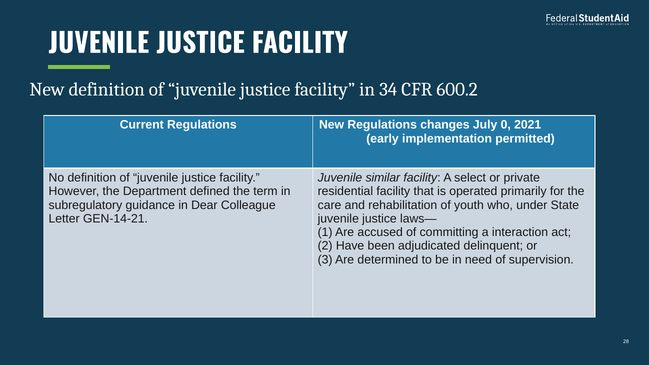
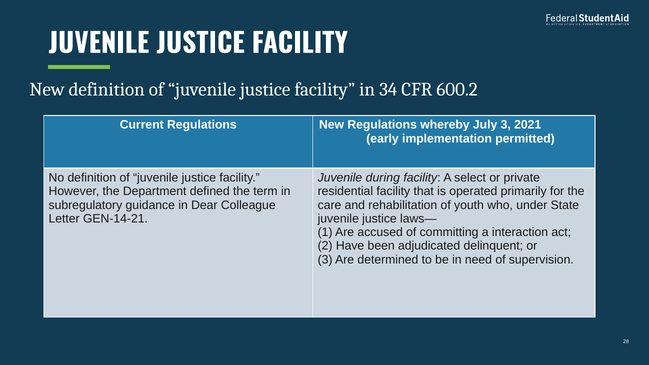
changes: changes -> whereby
July 0: 0 -> 3
similar: similar -> during
